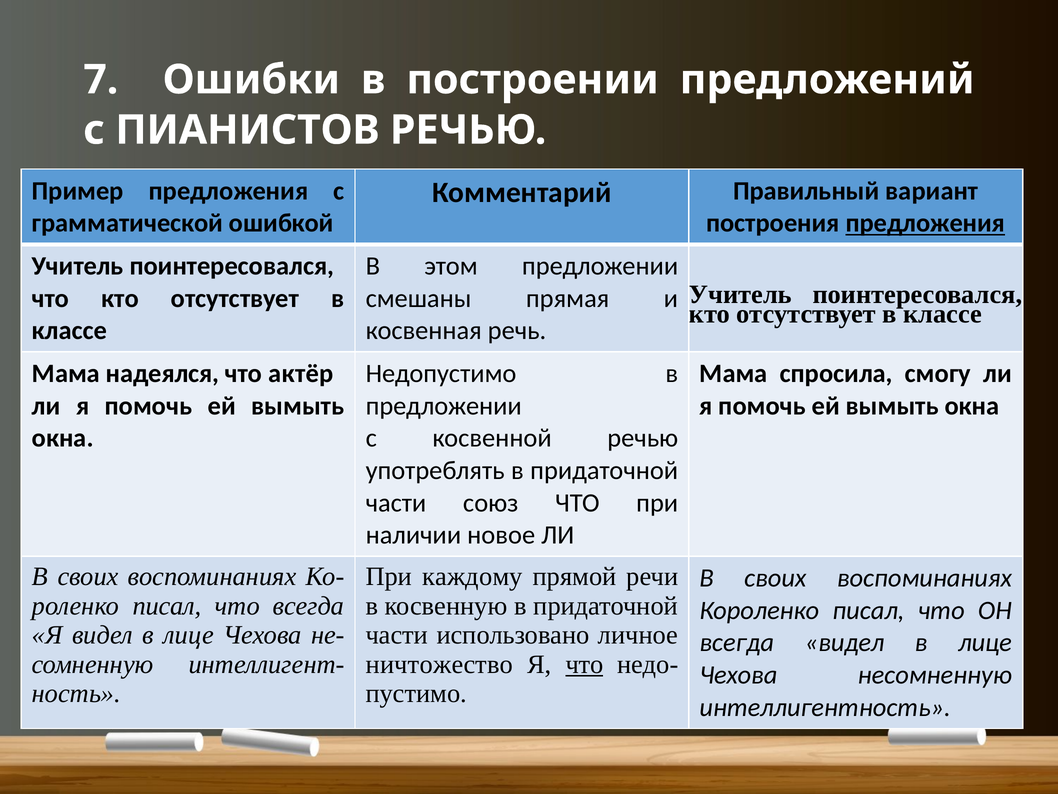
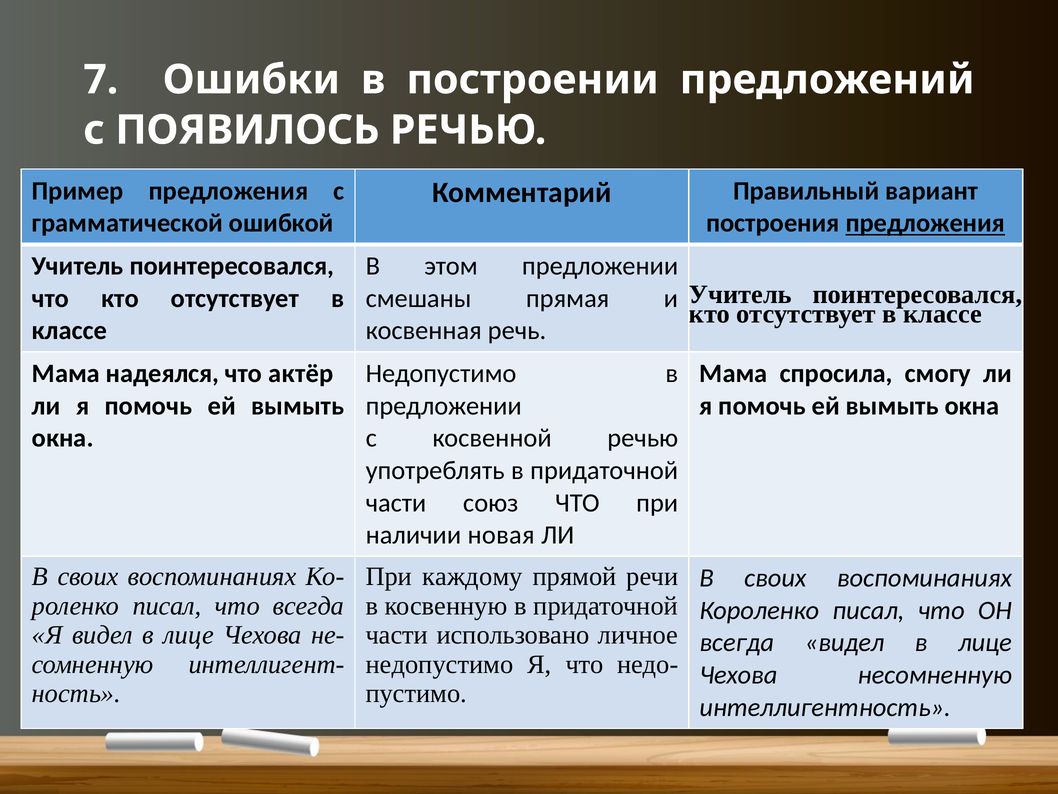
ПИАНИСТОВ: ПИАНИСТОВ -> ПОЯВИЛОСЬ
новое: новое -> новая
ничтожество at (439, 664): ничтожество -> недопустимо
что at (584, 664) underline: present -> none
